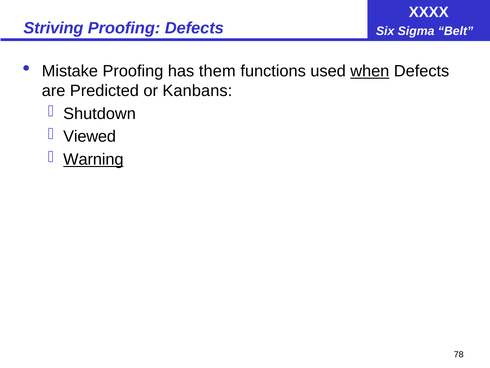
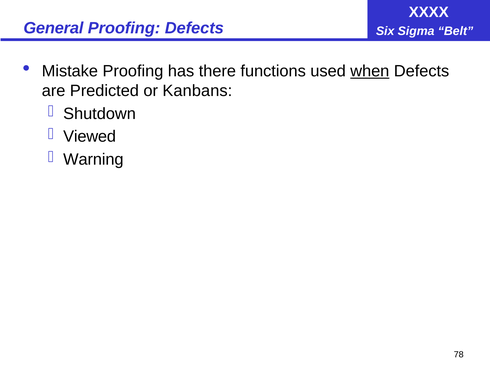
Striving: Striving -> General
them: them -> there
Warning underline: present -> none
